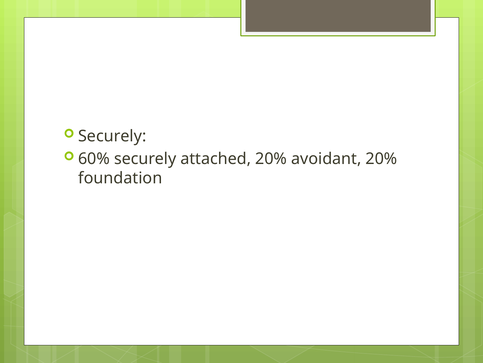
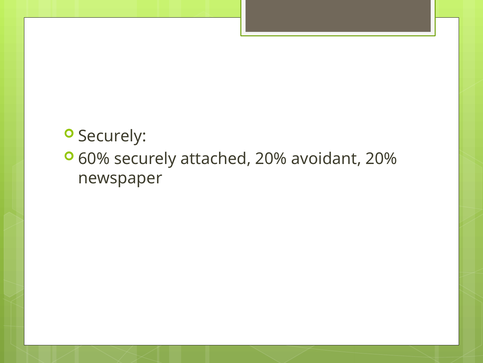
foundation: foundation -> newspaper
